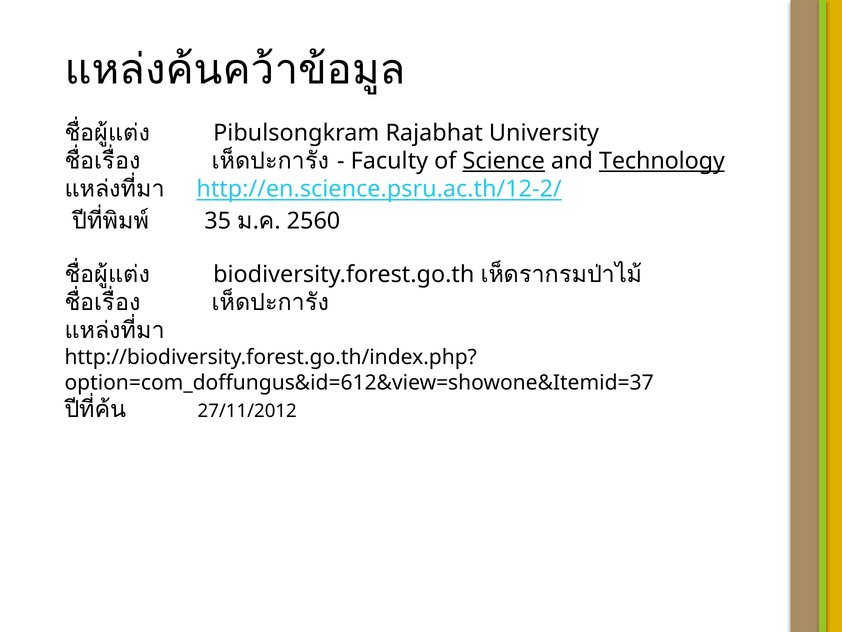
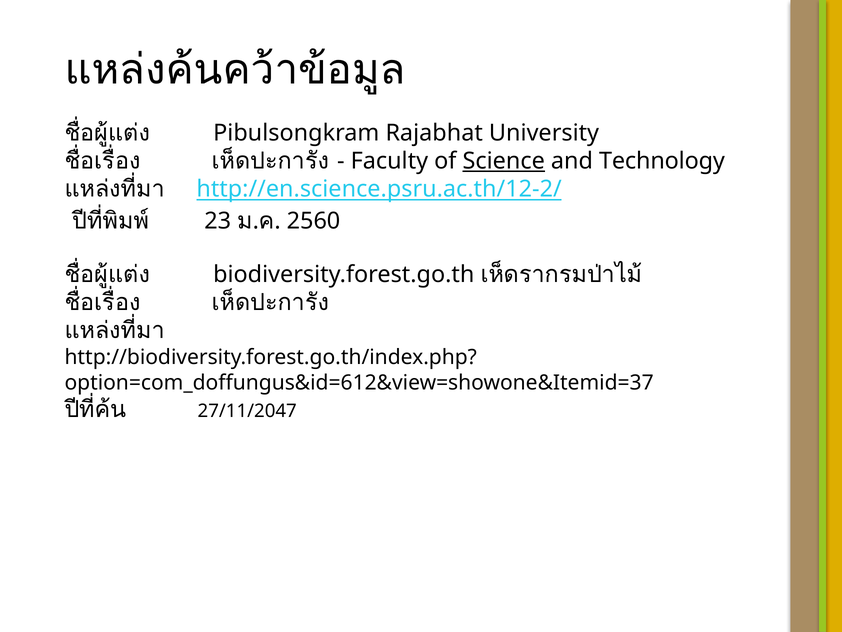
Technology underline: present -> none
35: 35 -> 23
27/11/2012: 27/11/2012 -> 27/11/2047
